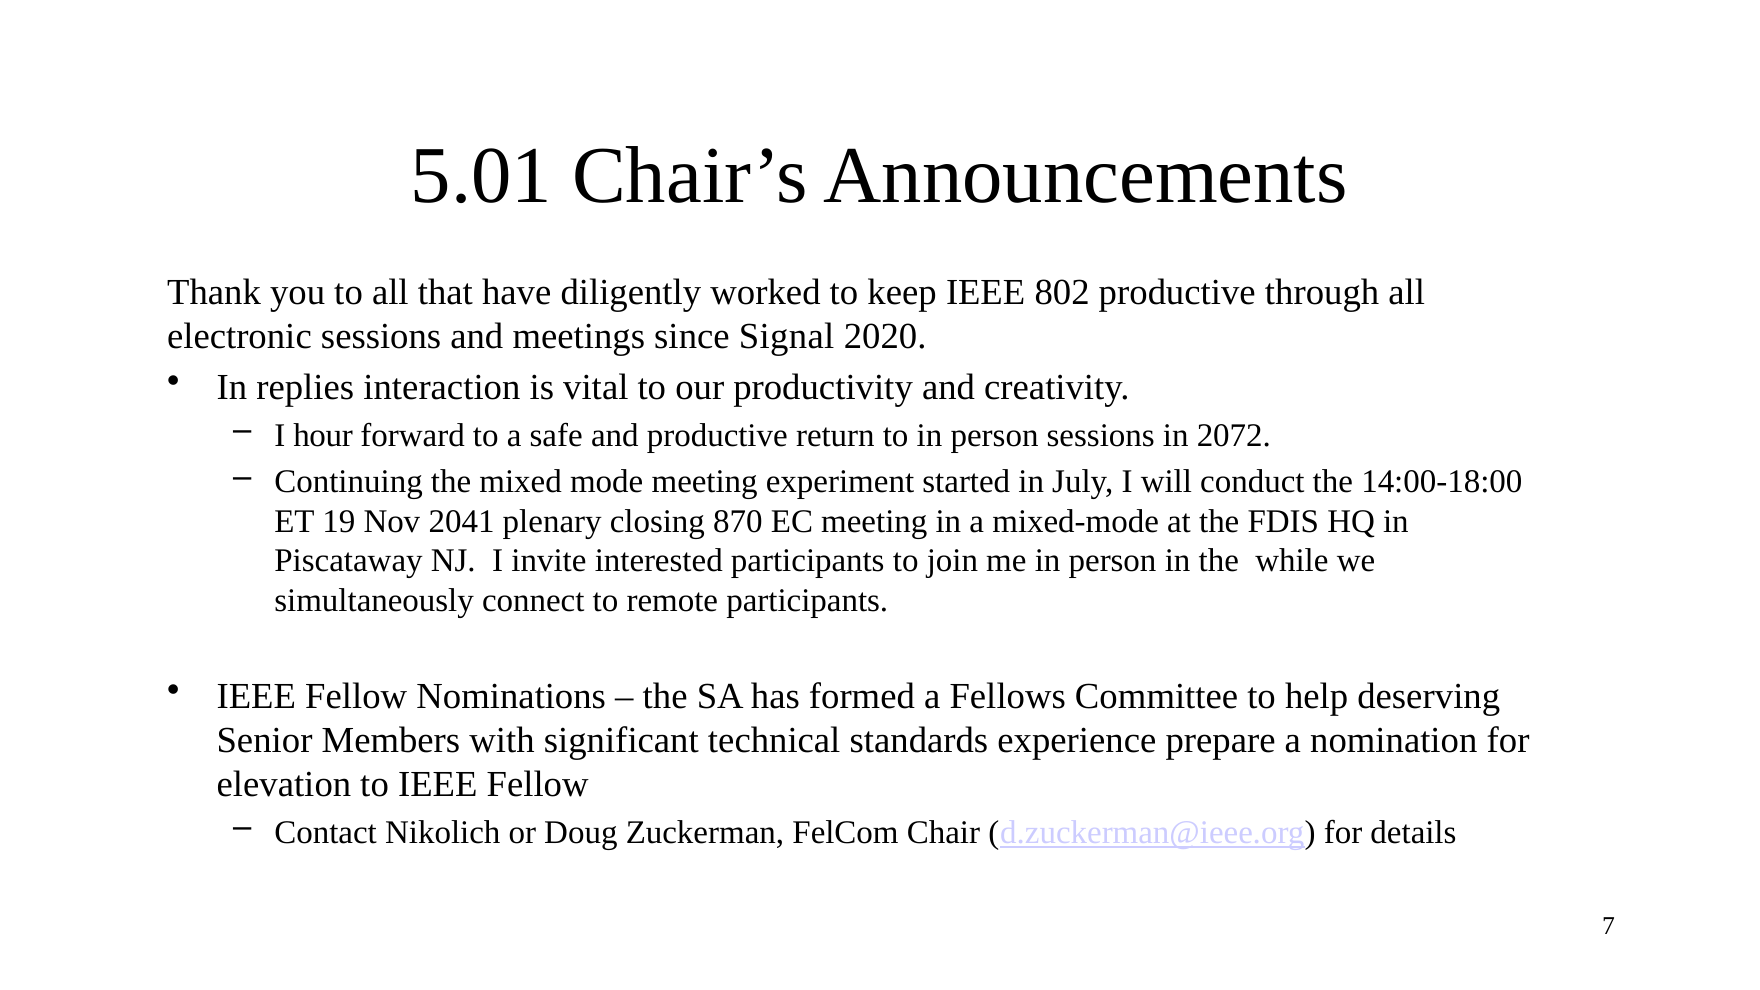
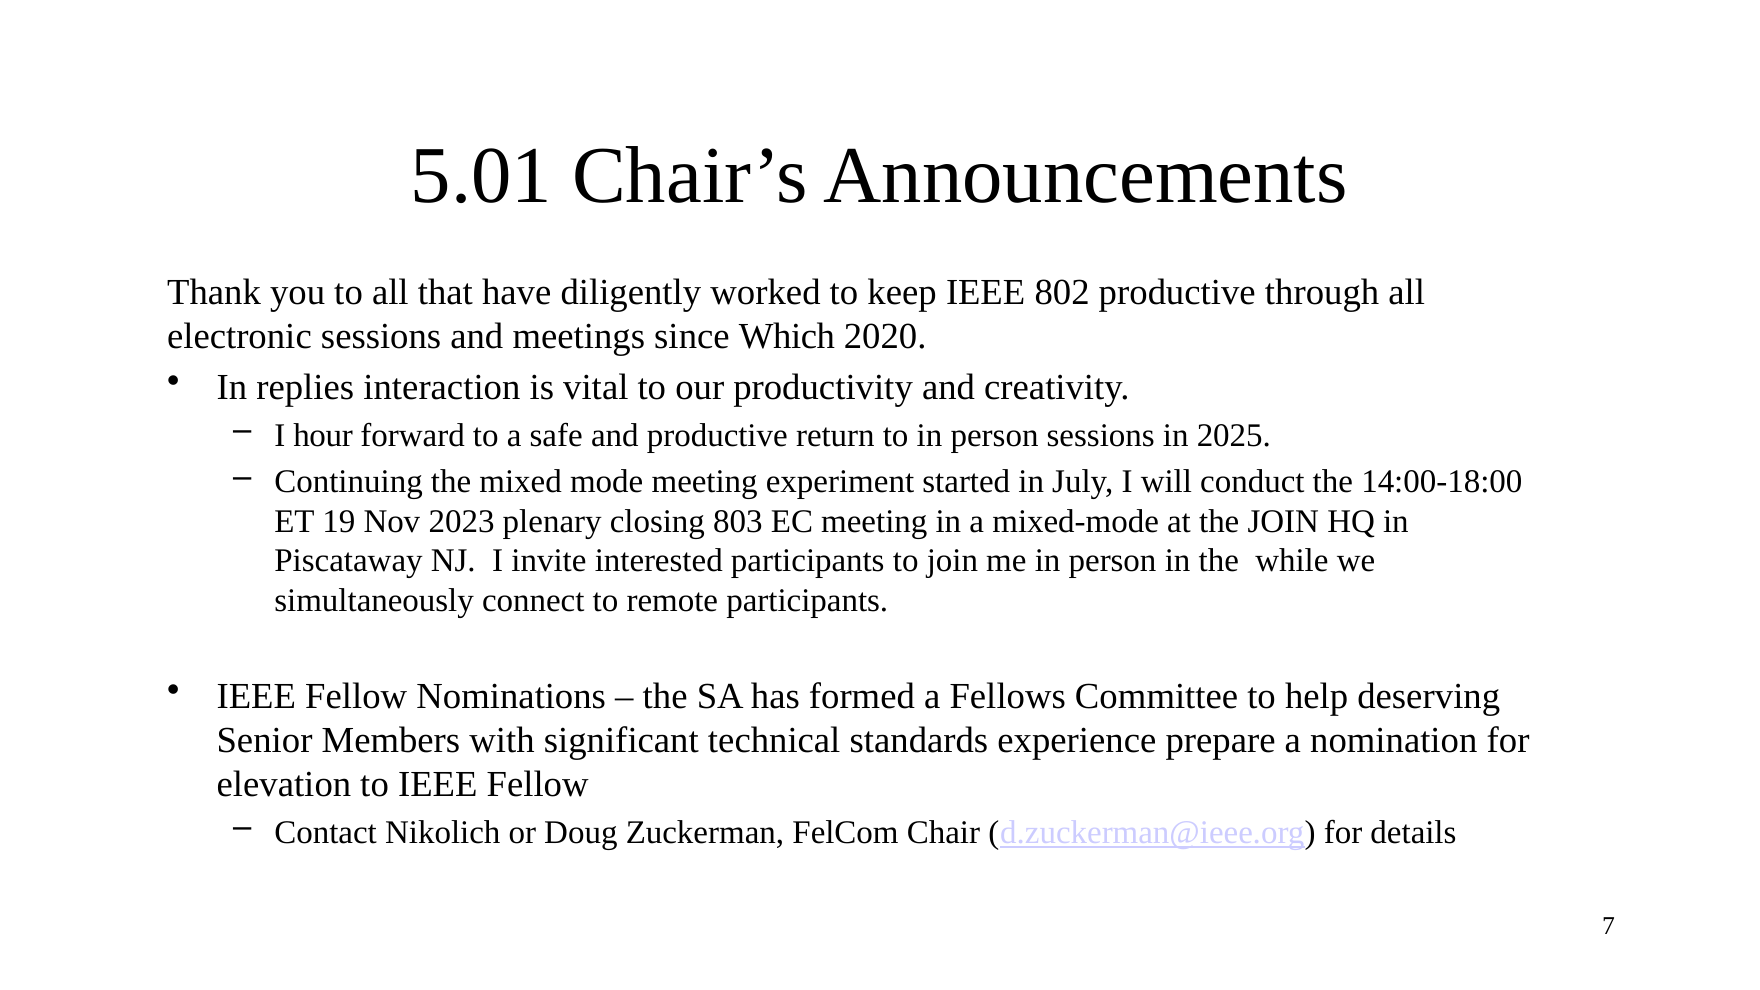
Signal: Signal -> Which
2072: 2072 -> 2025
2041: 2041 -> 2023
870: 870 -> 803
the FDIS: FDIS -> JOIN
